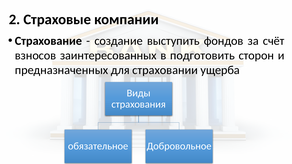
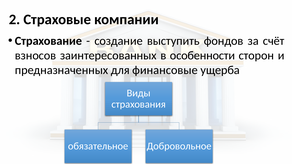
подготовить: подготовить -> особенности
страховании: страховании -> финансовые
